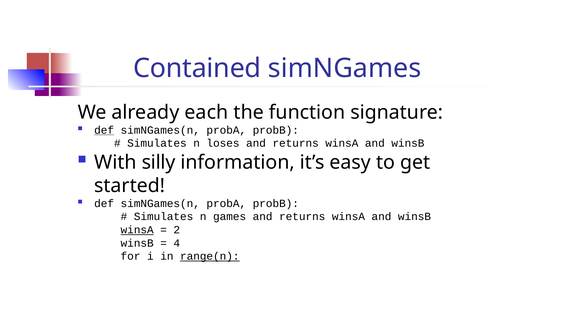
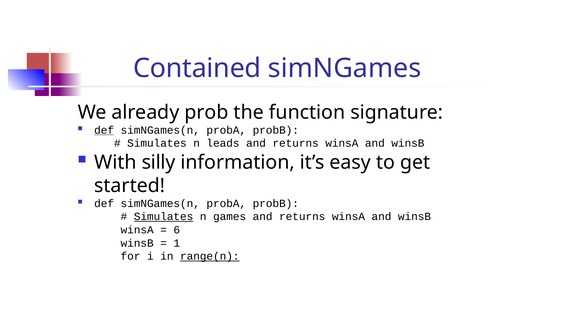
each: each -> prob
loses: loses -> leads
Simulates at (164, 217) underline: none -> present
winsA at (137, 230) underline: present -> none
2: 2 -> 6
4: 4 -> 1
